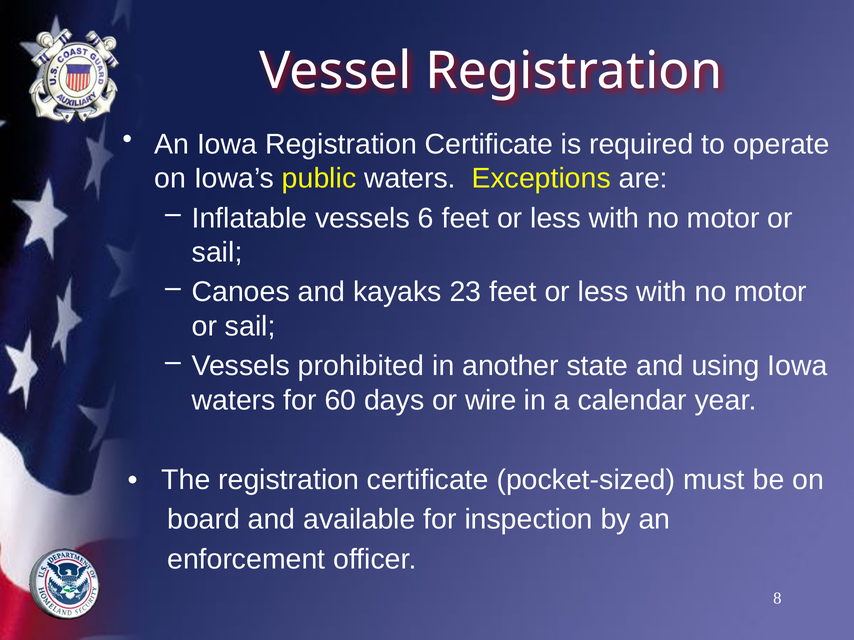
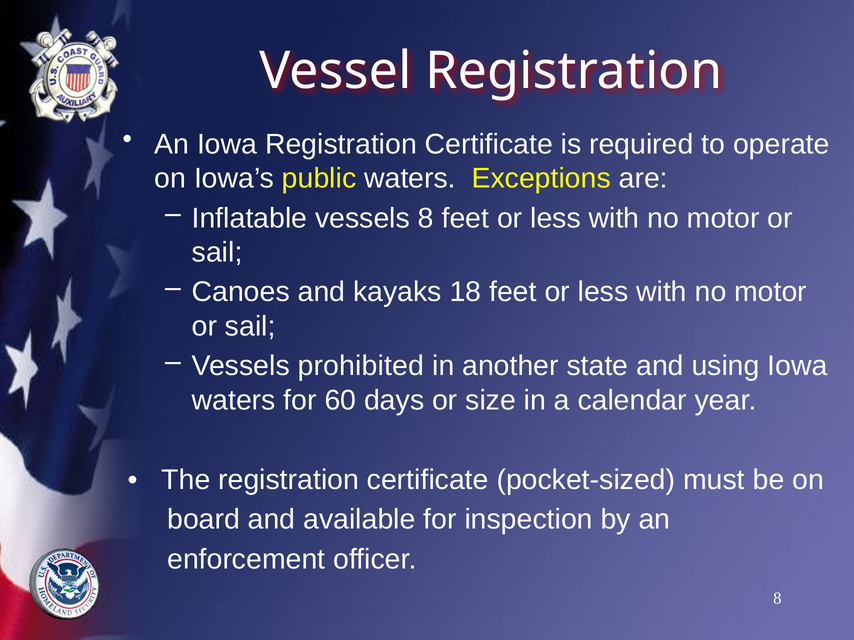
vessels 6: 6 -> 8
23: 23 -> 18
wire: wire -> size
